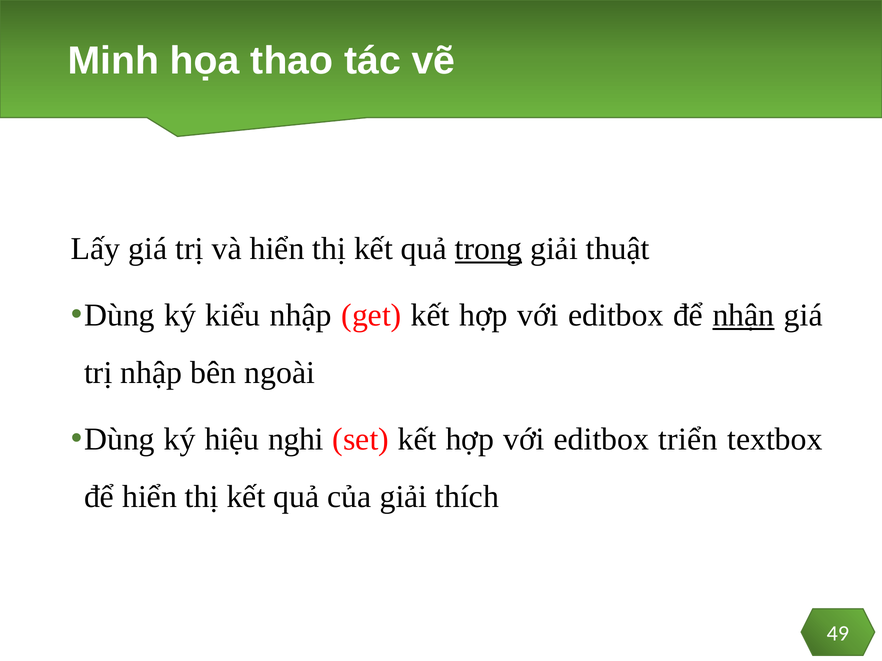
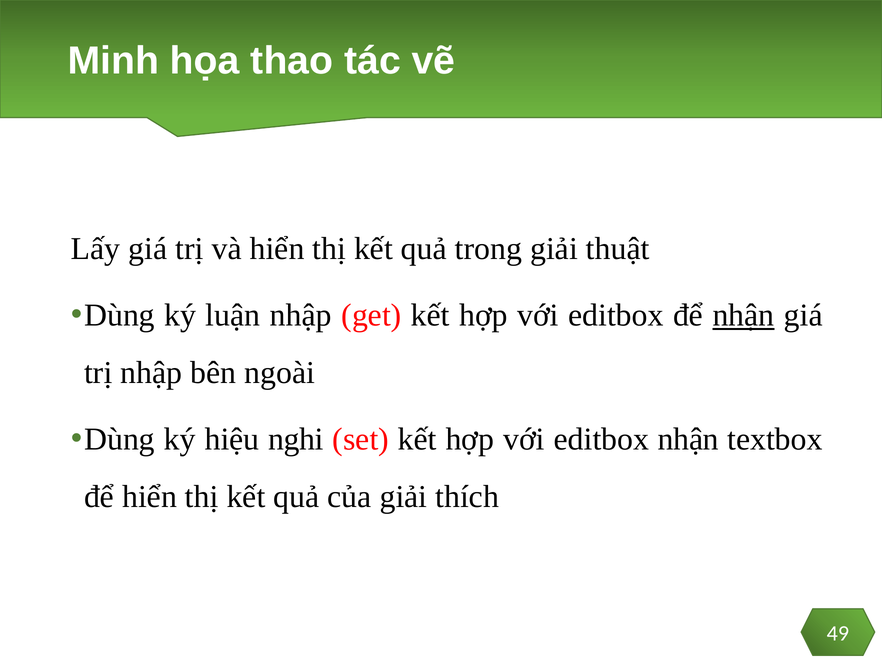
trong underline: present -> none
kiểu: kiểu -> luận
editbox triển: triển -> nhận
